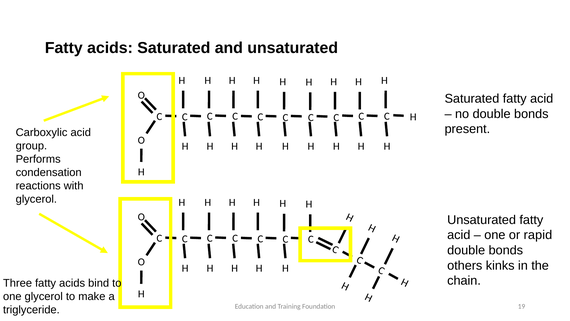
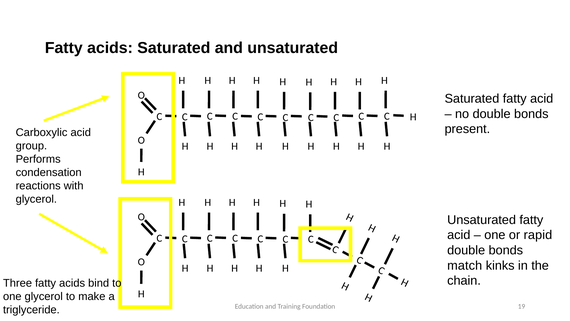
others: others -> match
